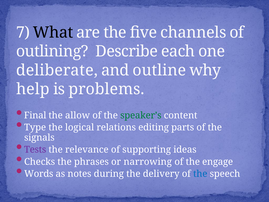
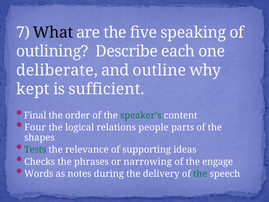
channels: channels -> speaking
help: help -> kept
problems: problems -> sufficient
allow: allow -> order
Type: Type -> Four
editing: editing -> people
signals: signals -> shapes
Tests colour: purple -> green
the at (200, 174) colour: blue -> green
